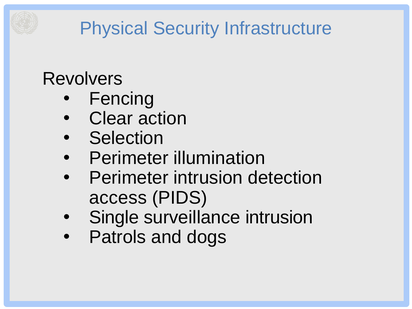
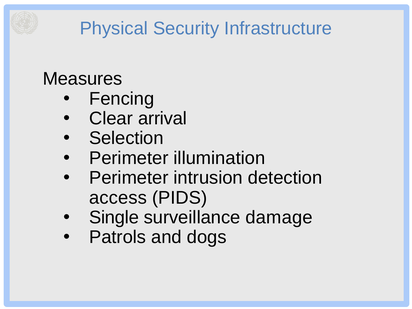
Revolvers: Revolvers -> Measures
action: action -> arrival
surveillance intrusion: intrusion -> damage
